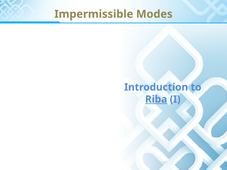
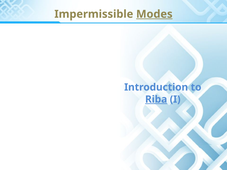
Modes underline: none -> present
